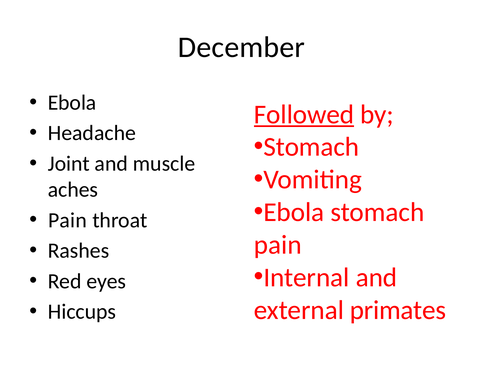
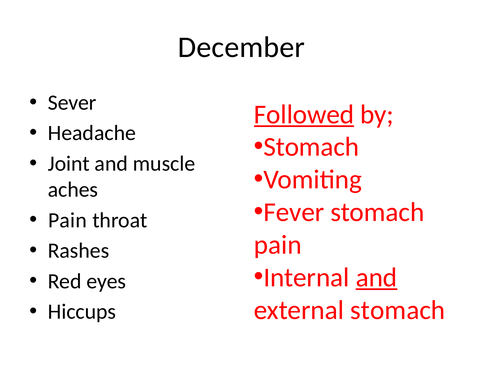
Ebola at (72, 103): Ebola -> Sever
Ebola at (294, 213): Ebola -> Fever
and at (376, 278) underline: none -> present
external primates: primates -> stomach
